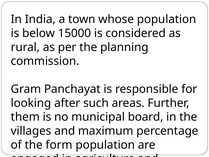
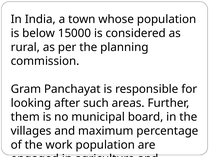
form: form -> work
